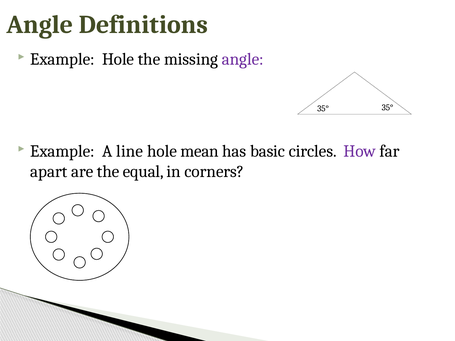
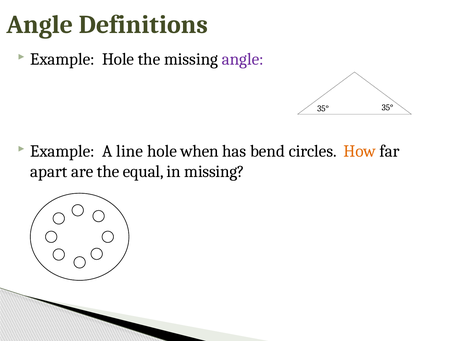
mean: mean -> when
basic: basic -> bend
How colour: purple -> orange
in corners: corners -> missing
